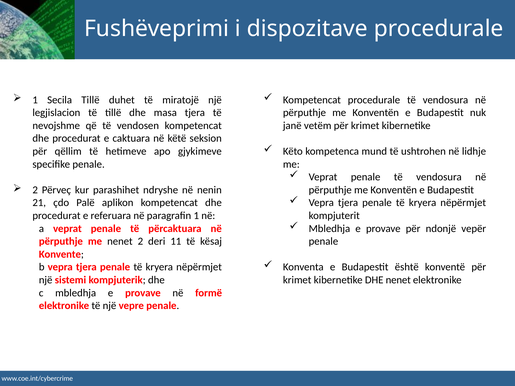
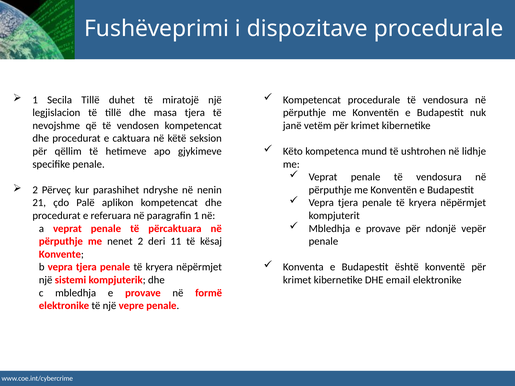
DHE nenet: nenet -> email
